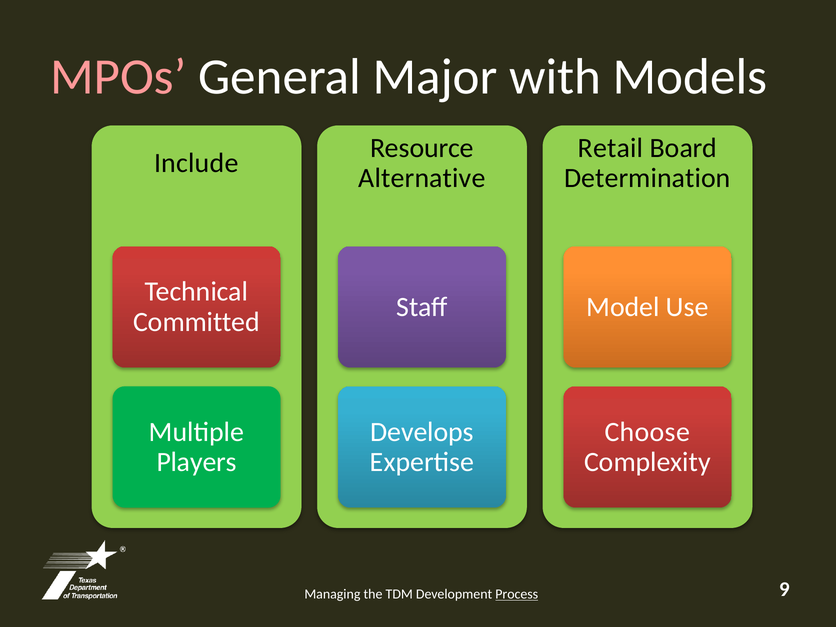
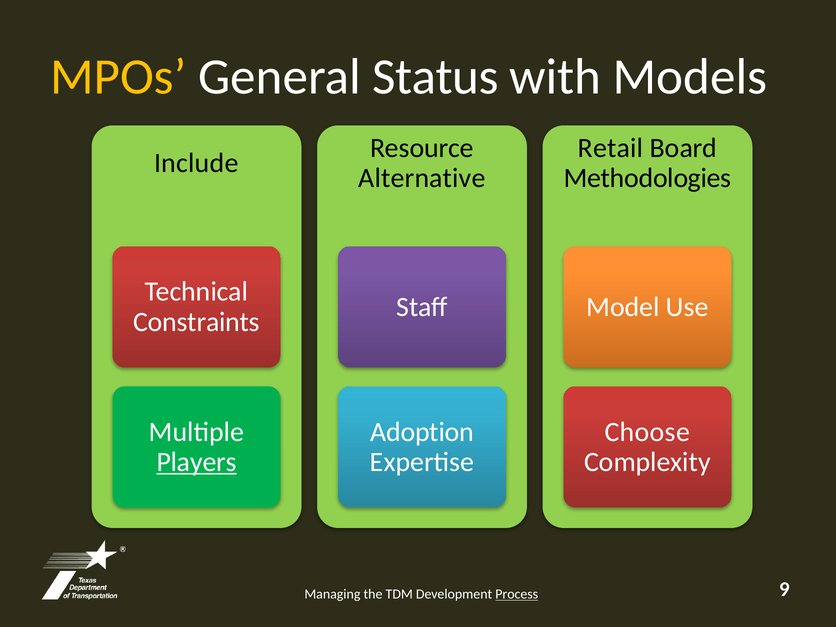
MPOs colour: pink -> yellow
Major: Major -> Status
Determination: Determination -> Methodologies
Committed: Committed -> Constraints
Develops: Develops -> Adoption
Players underline: none -> present
